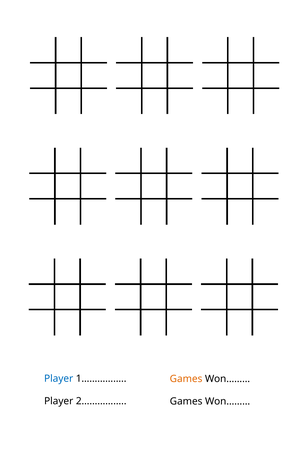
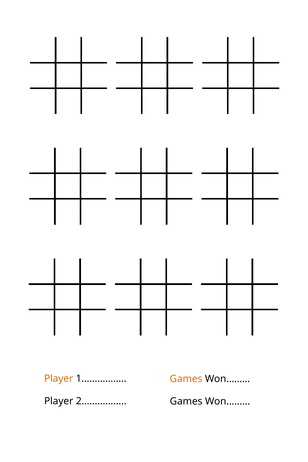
Player at (59, 379) colour: blue -> orange
